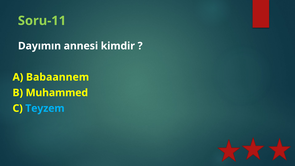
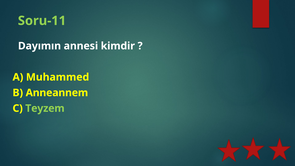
Babaannem: Babaannem -> Muhammed
Muhammed: Muhammed -> Anneannem
Teyzem colour: light blue -> light green
